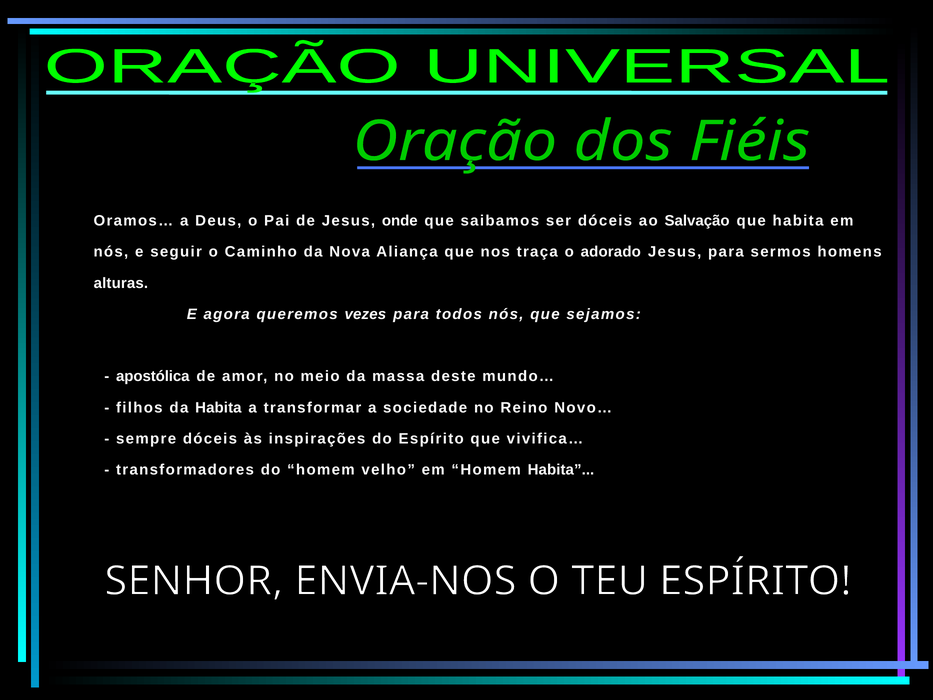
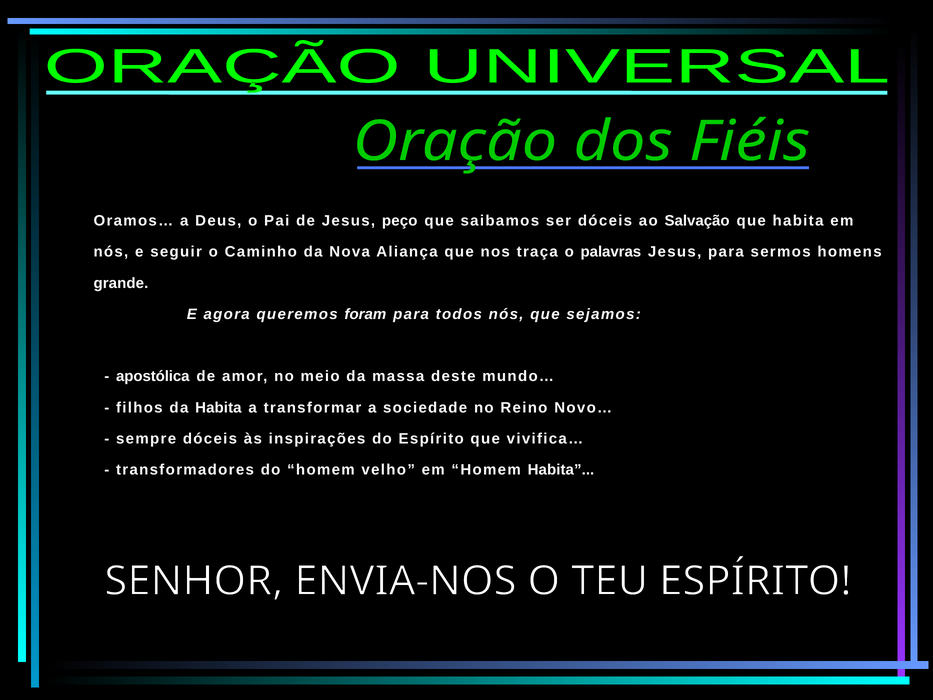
onde: onde -> peço
adorado: adorado -> palavras
alturas: alturas -> grande
vezes: vezes -> foram
